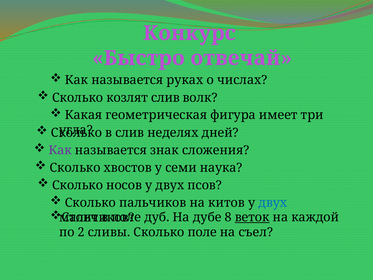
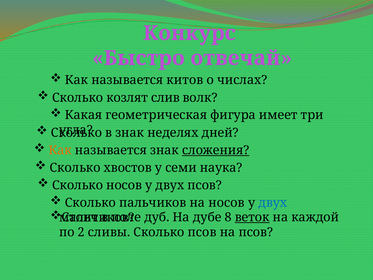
руках: руках -> китов
в слив: слив -> знак
Как at (60, 150) colour: purple -> orange
сложения underline: none -> present
на китов: китов -> носов
Сколько поле: поле -> псов
на съел: съел -> псов
